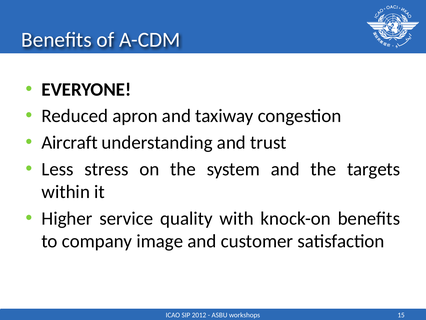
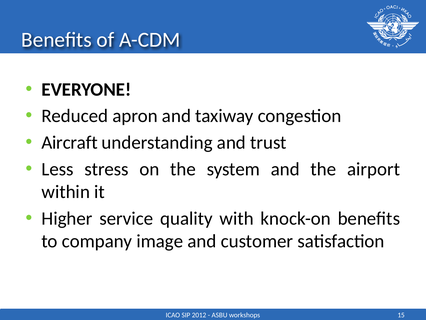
targets: targets -> airport
